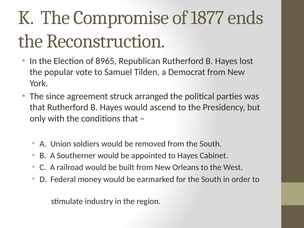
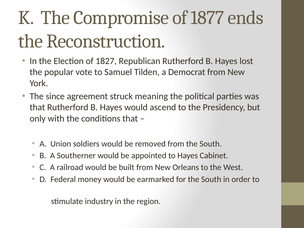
8965: 8965 -> 1827
arranged: arranged -> meaning
